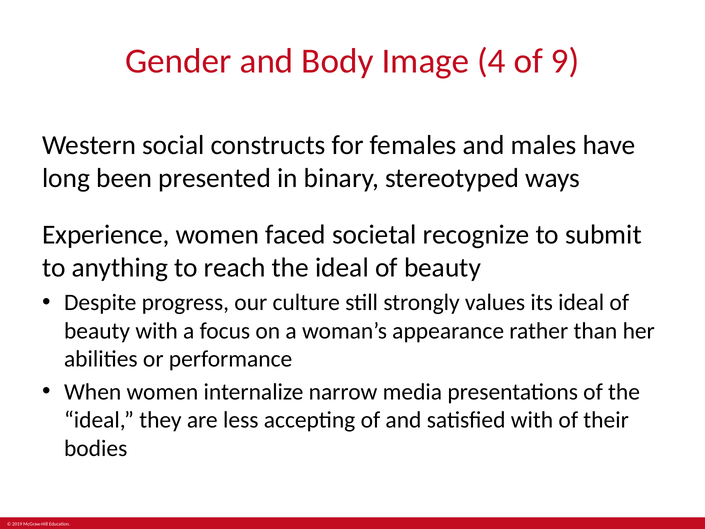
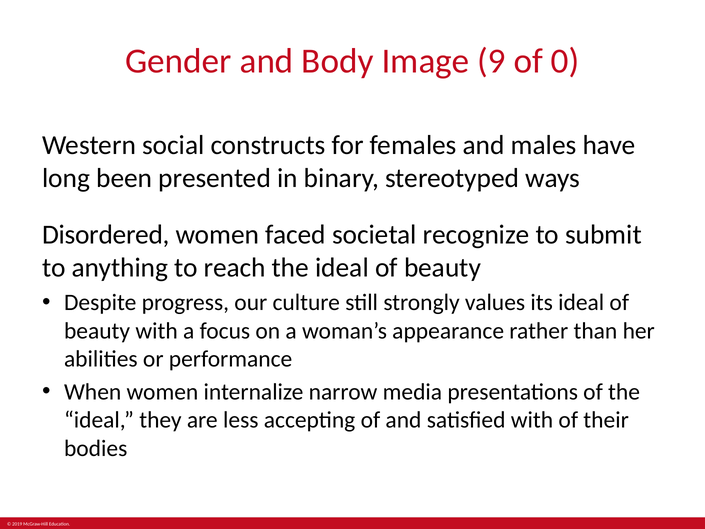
4: 4 -> 9
9: 9 -> 0
Experience: Experience -> Disordered
